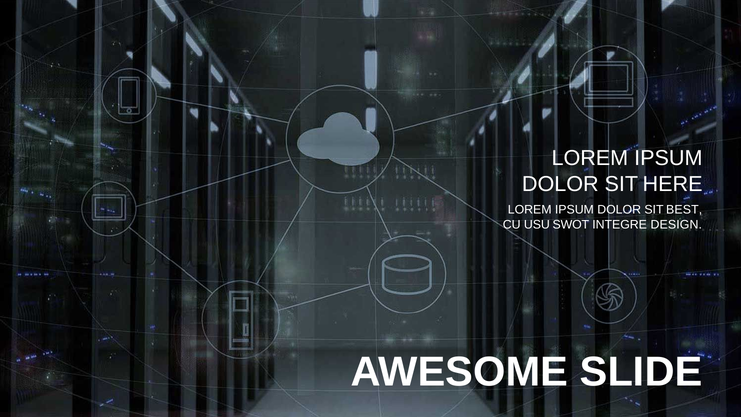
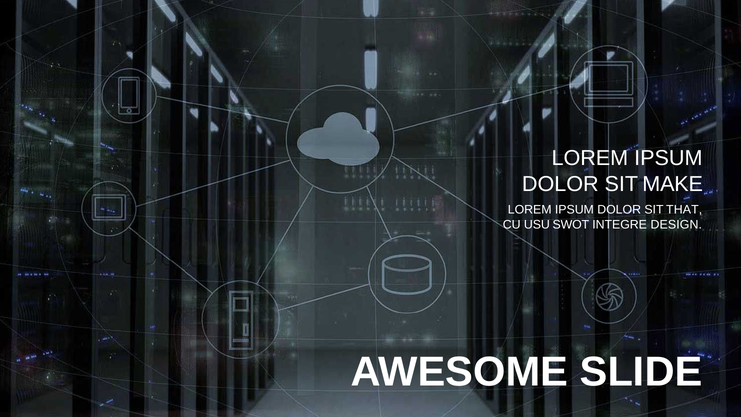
HERE: HERE -> MAKE
BEST: BEST -> THAT
